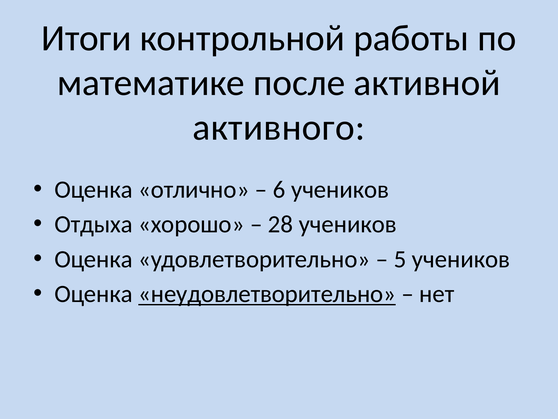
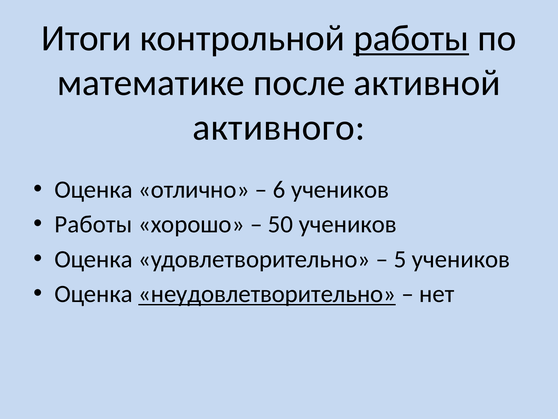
работы at (411, 38) underline: none -> present
Отдыха at (94, 224): Отдыха -> Работы
28: 28 -> 50
